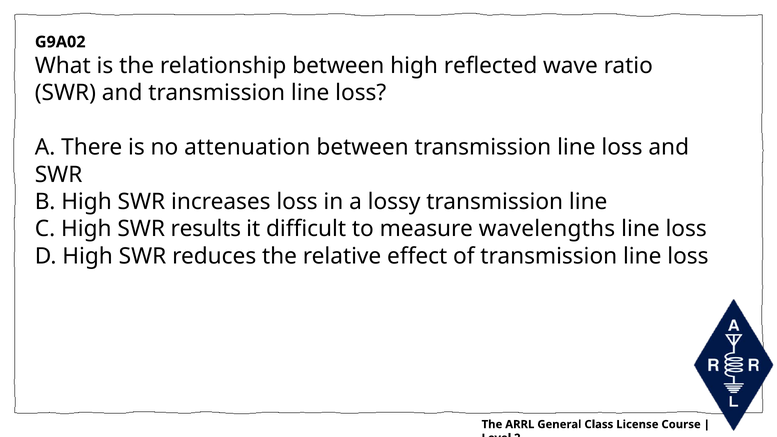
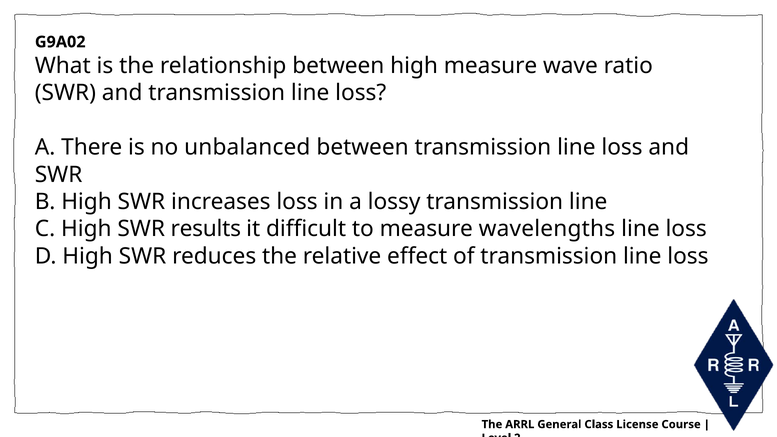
high reflected: reflected -> measure
attenuation: attenuation -> unbalanced
